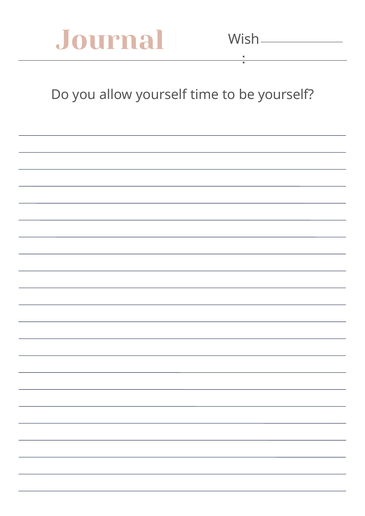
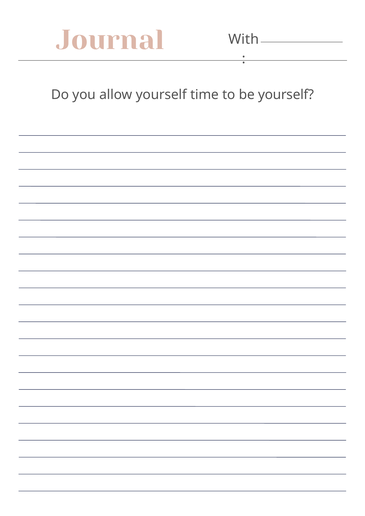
Wish: Wish -> With
